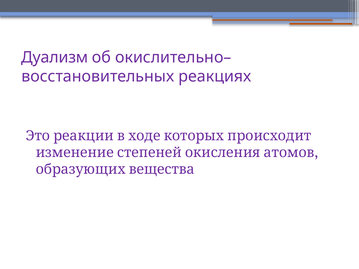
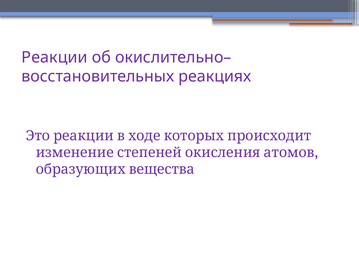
Дуализм: Дуализм -> Реакции
